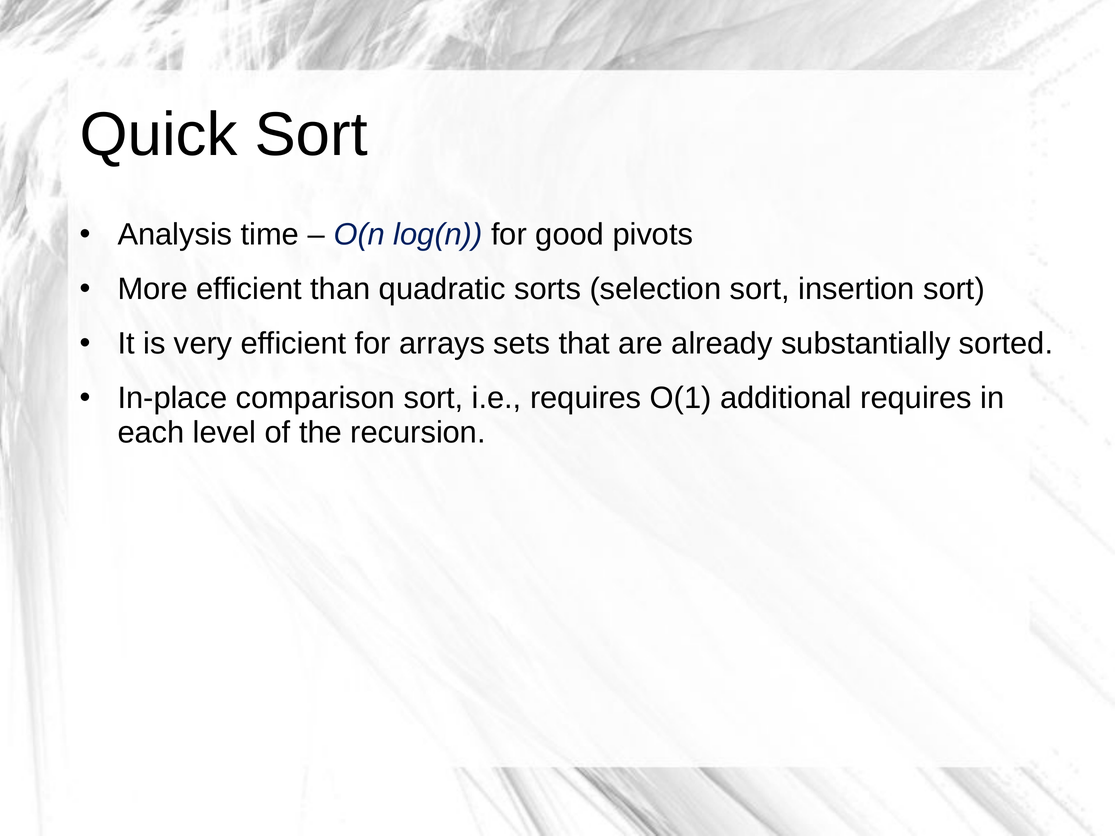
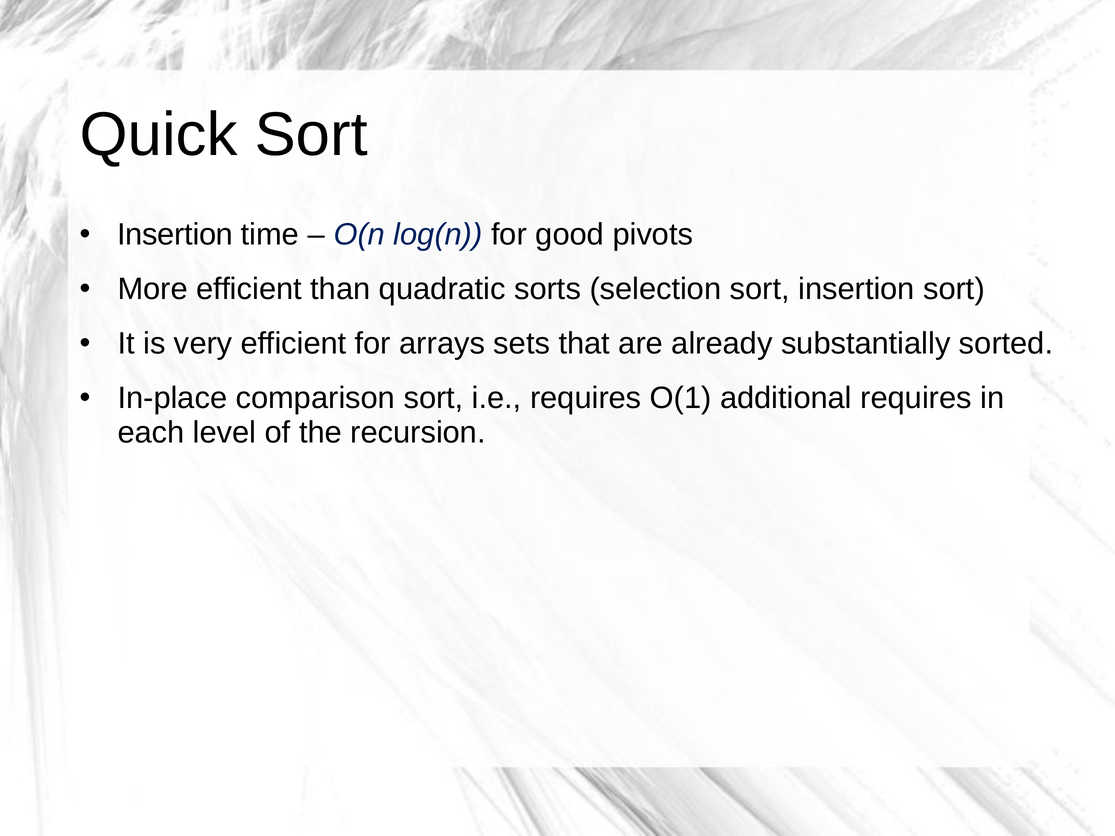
Analysis at (175, 235): Analysis -> Insertion
